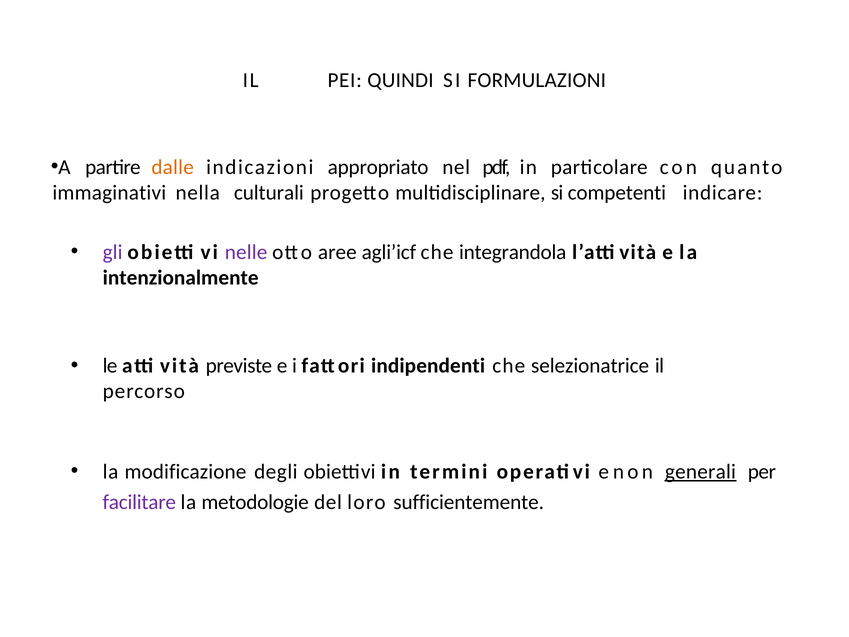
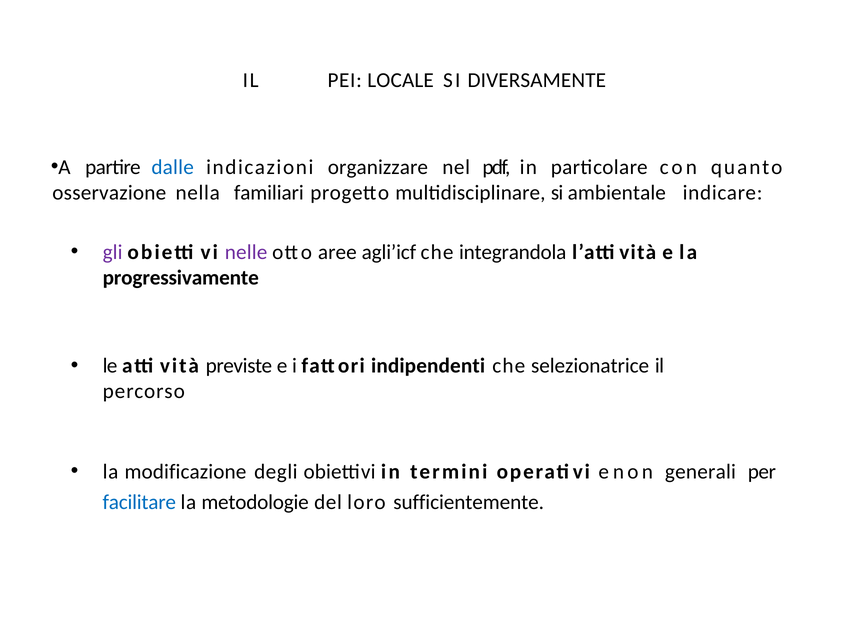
QUINDI: QUINDI -> LOCALE
FORMULAZIONI: FORMULAZIONI -> DIVERSAMENTE
dalle colour: orange -> blue
appropriato: appropriato -> organizzare
immaginativi: immaginativi -> osservazione
culturali: culturali -> familiari
competenti: competenti -> ambientale
intenzionalmente: intenzionalmente -> progressivamente
generali underline: present -> none
facilitare colour: purple -> blue
